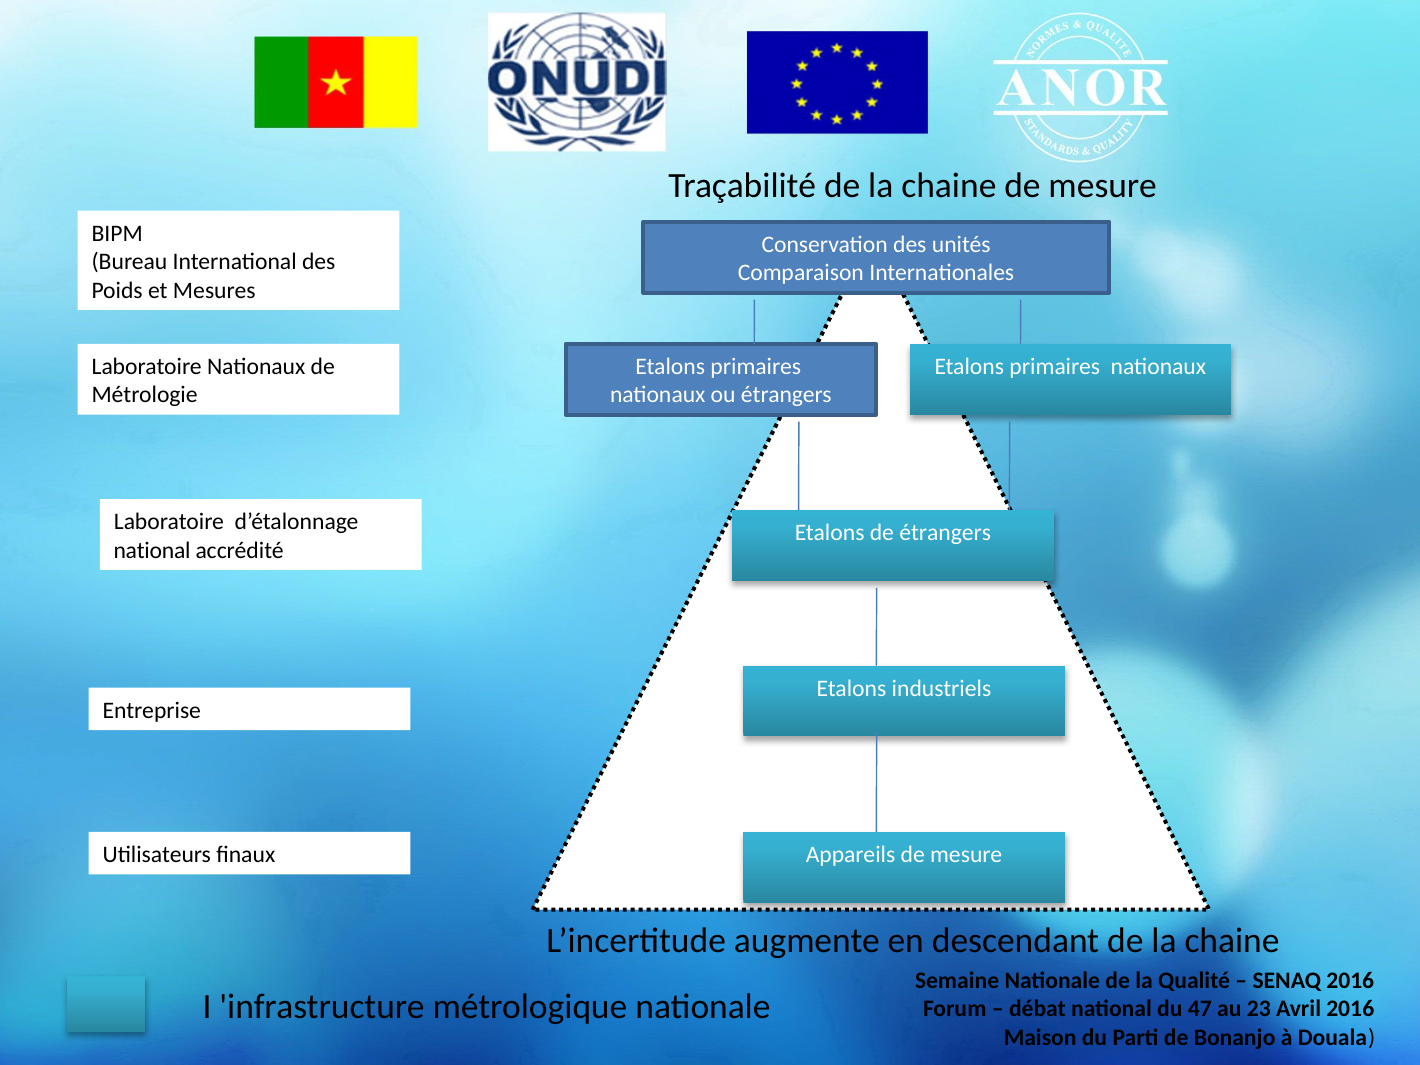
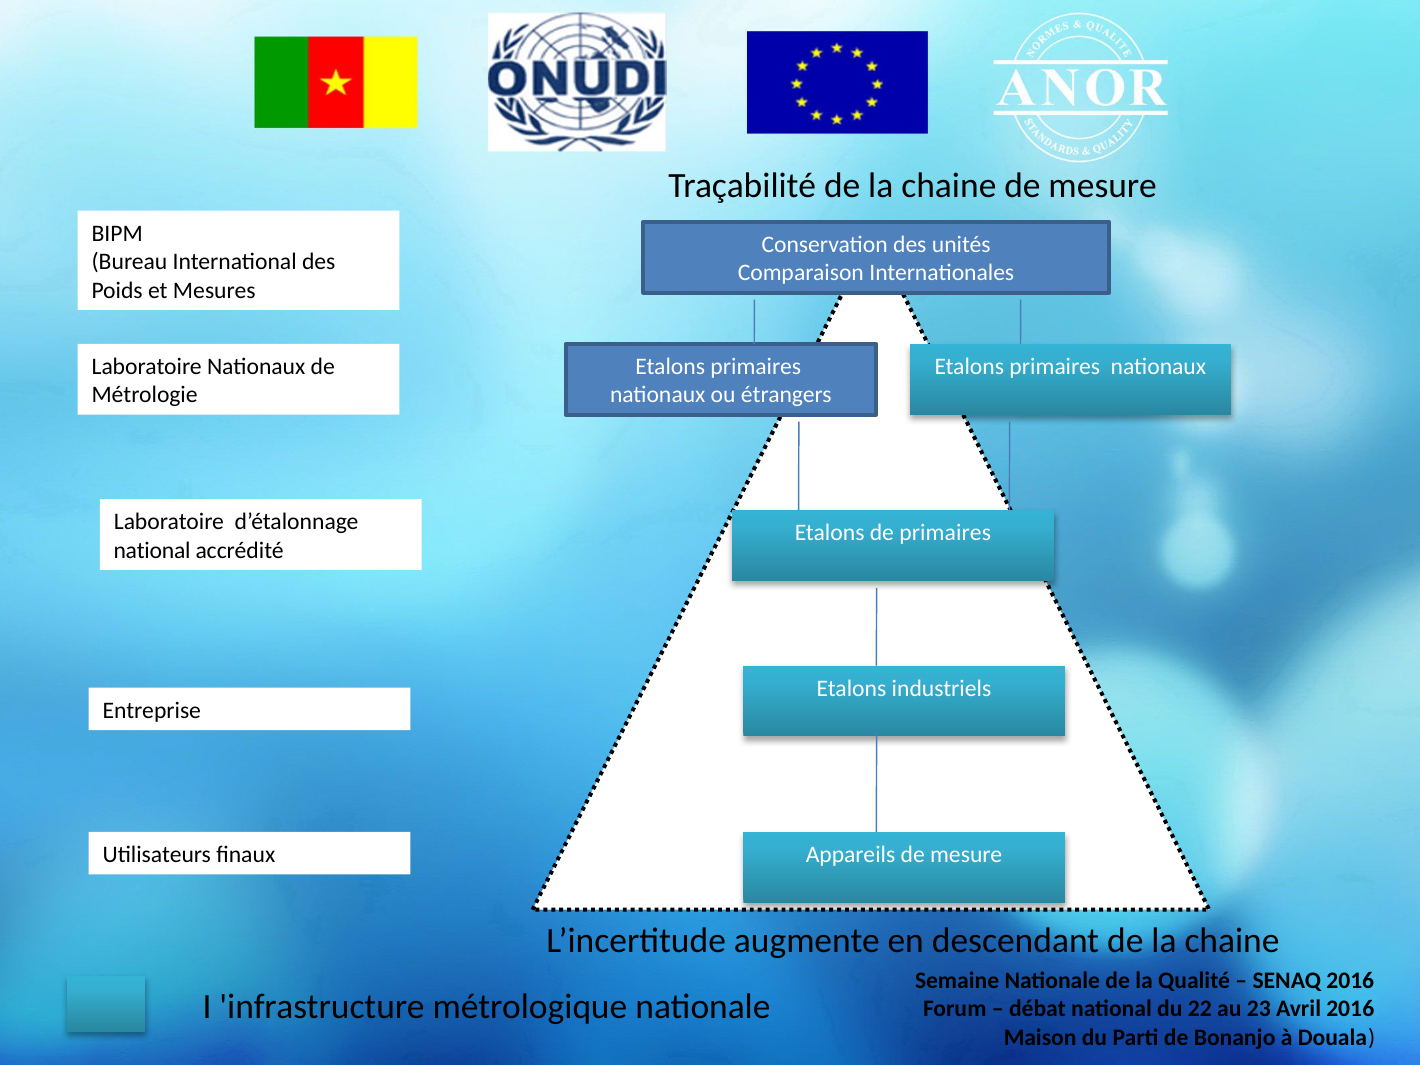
de étrangers: étrangers -> primaires
47: 47 -> 22
